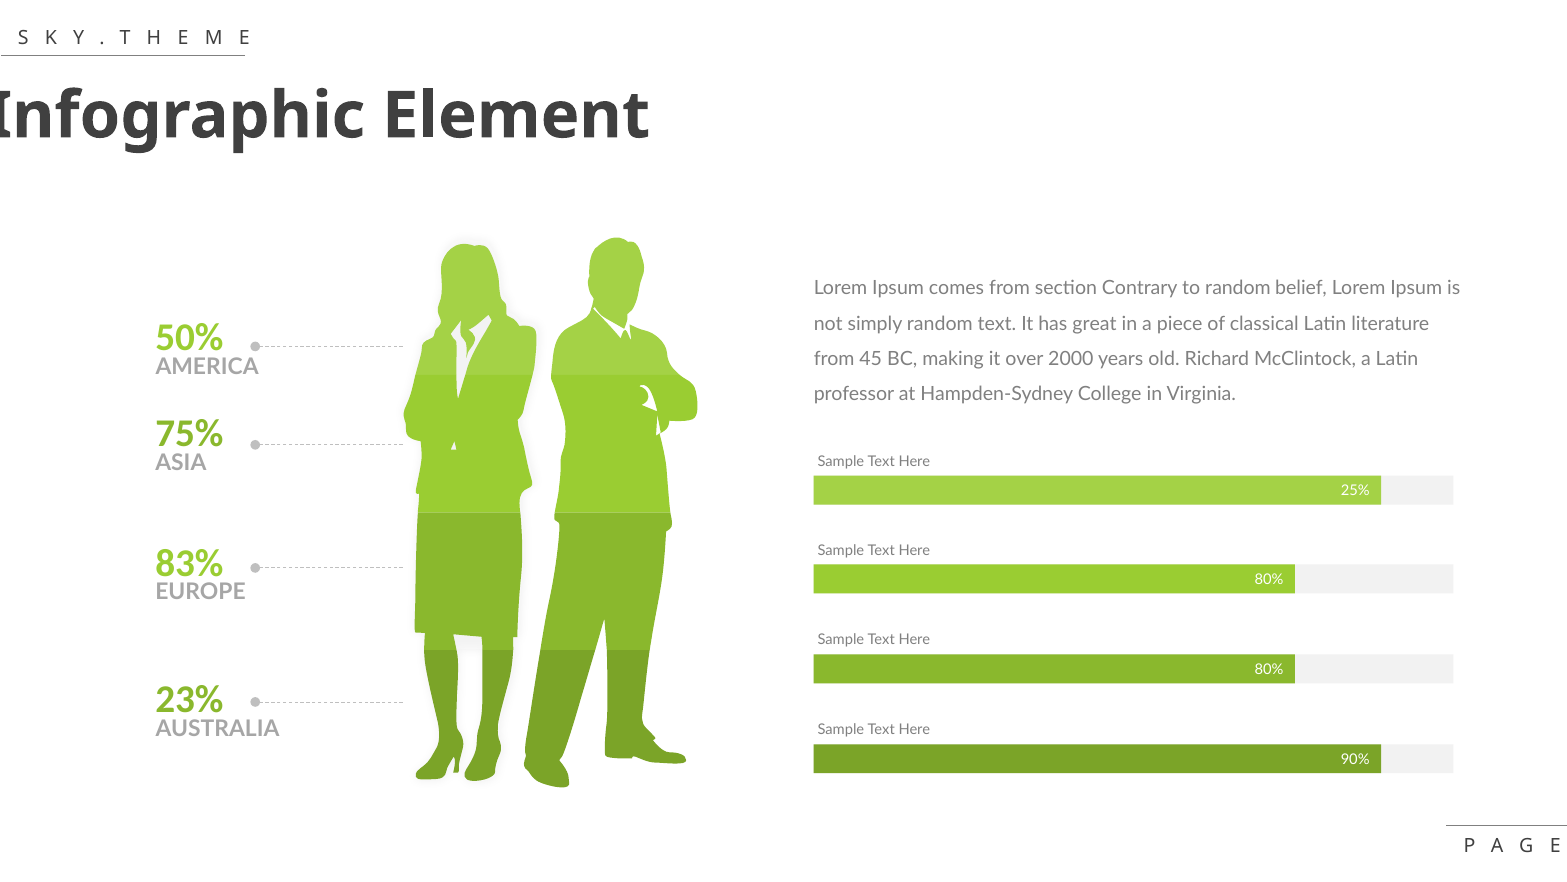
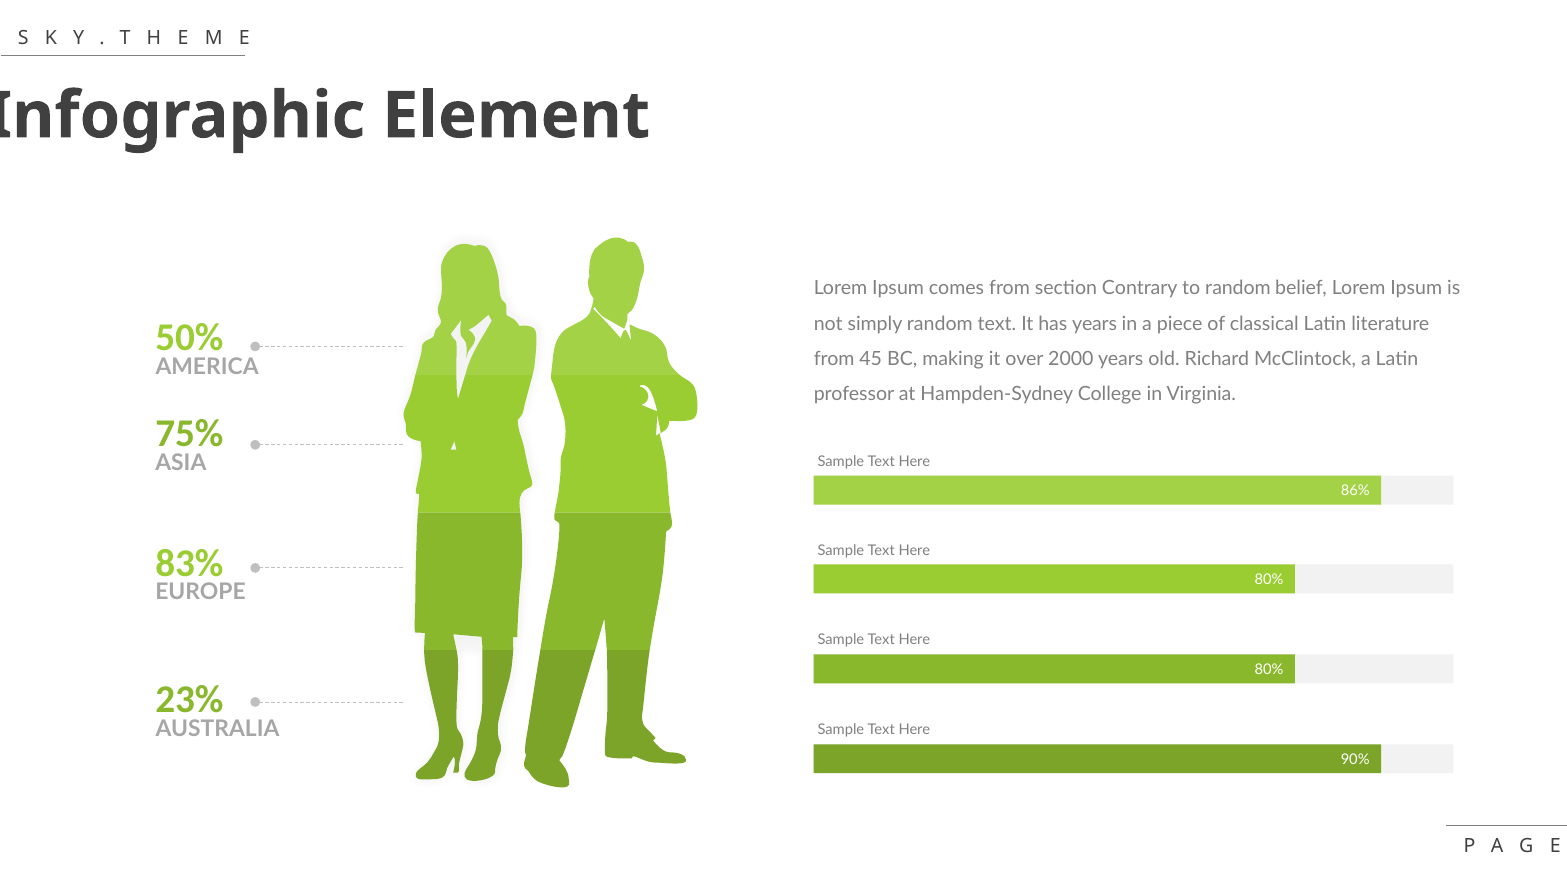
has great: great -> years
25%: 25% -> 86%
